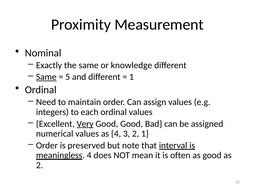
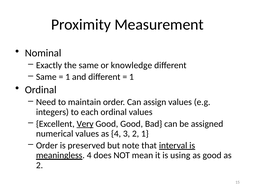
Same at (46, 77) underline: present -> none
5 at (68, 77): 5 -> 1
often: often -> using
